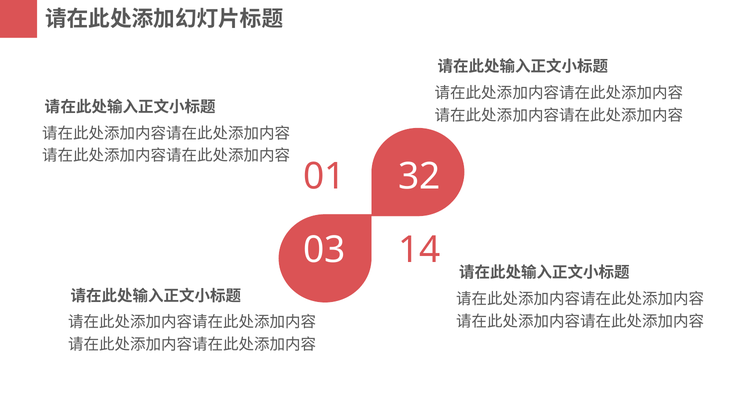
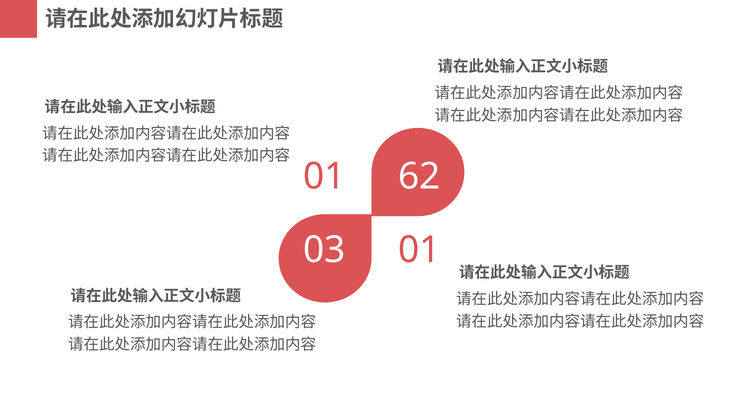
32: 32 -> 62
03 14: 14 -> 01
